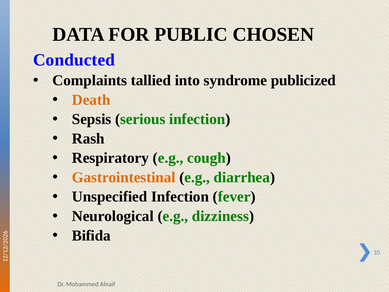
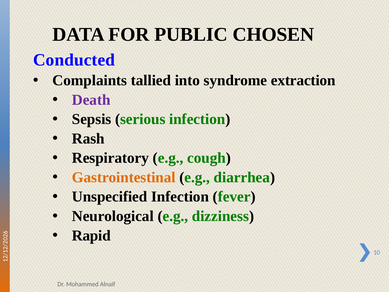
publicized: publicized -> extraction
Death colour: orange -> purple
Bifida: Bifida -> Rapid
